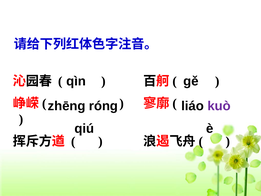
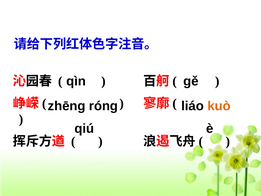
kuò colour: purple -> orange
